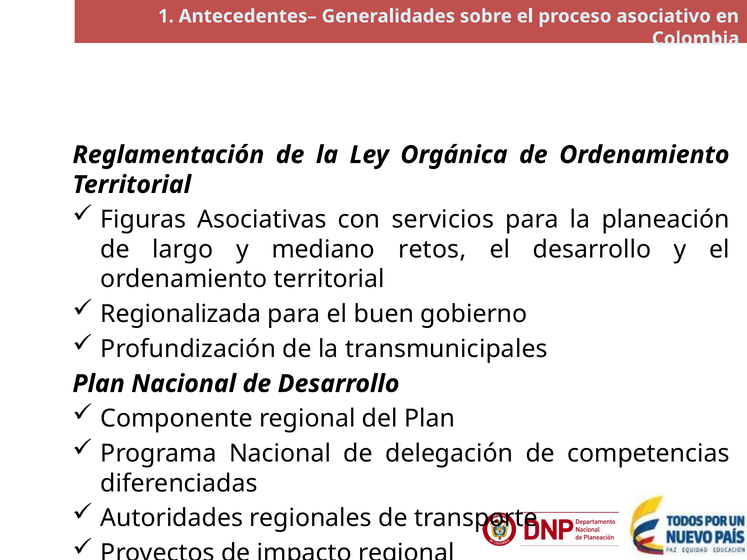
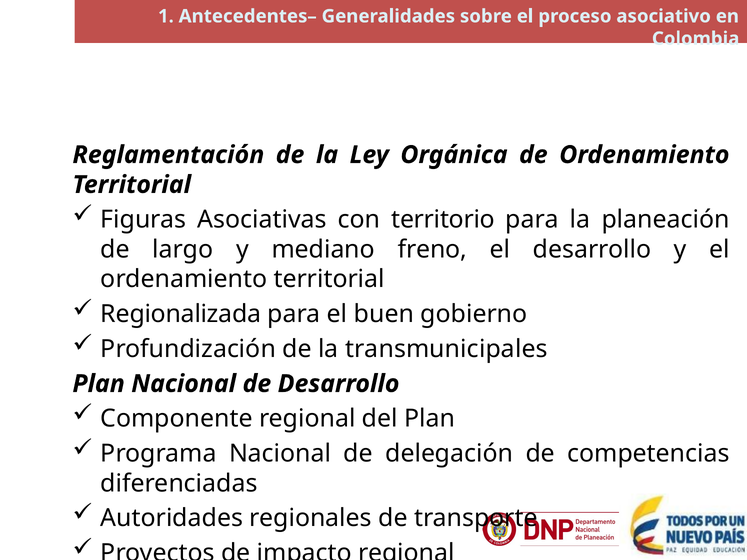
servicios: servicios -> territorio
retos: retos -> freno
